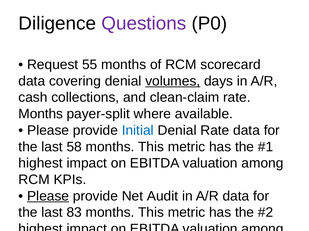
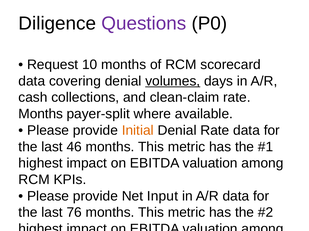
55: 55 -> 10
Initial colour: blue -> orange
58: 58 -> 46
Please at (48, 197) underline: present -> none
Audit: Audit -> Input
83: 83 -> 76
